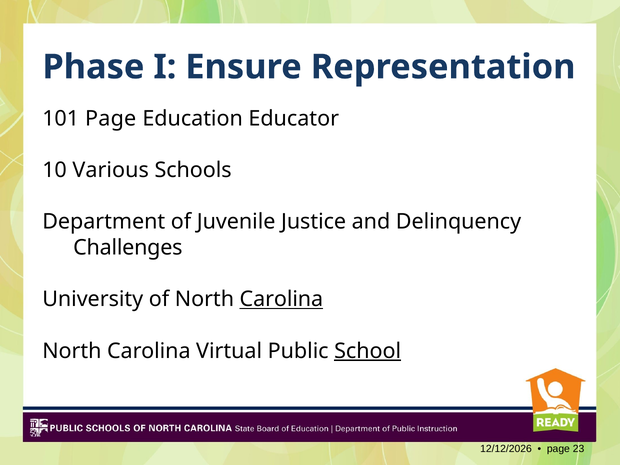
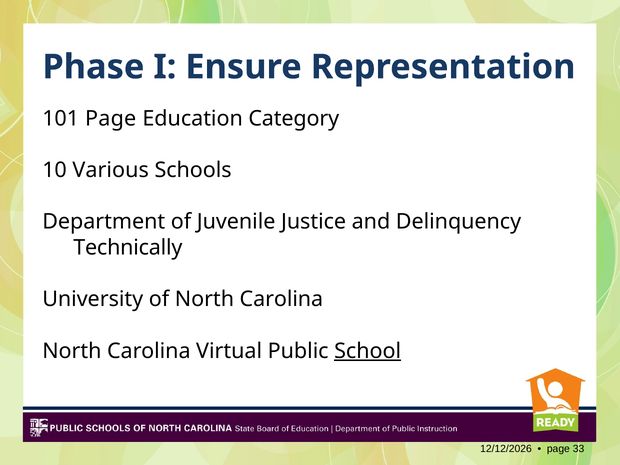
Educator: Educator -> Category
Challenges: Challenges -> Technically
Carolina at (281, 299) underline: present -> none
23: 23 -> 33
